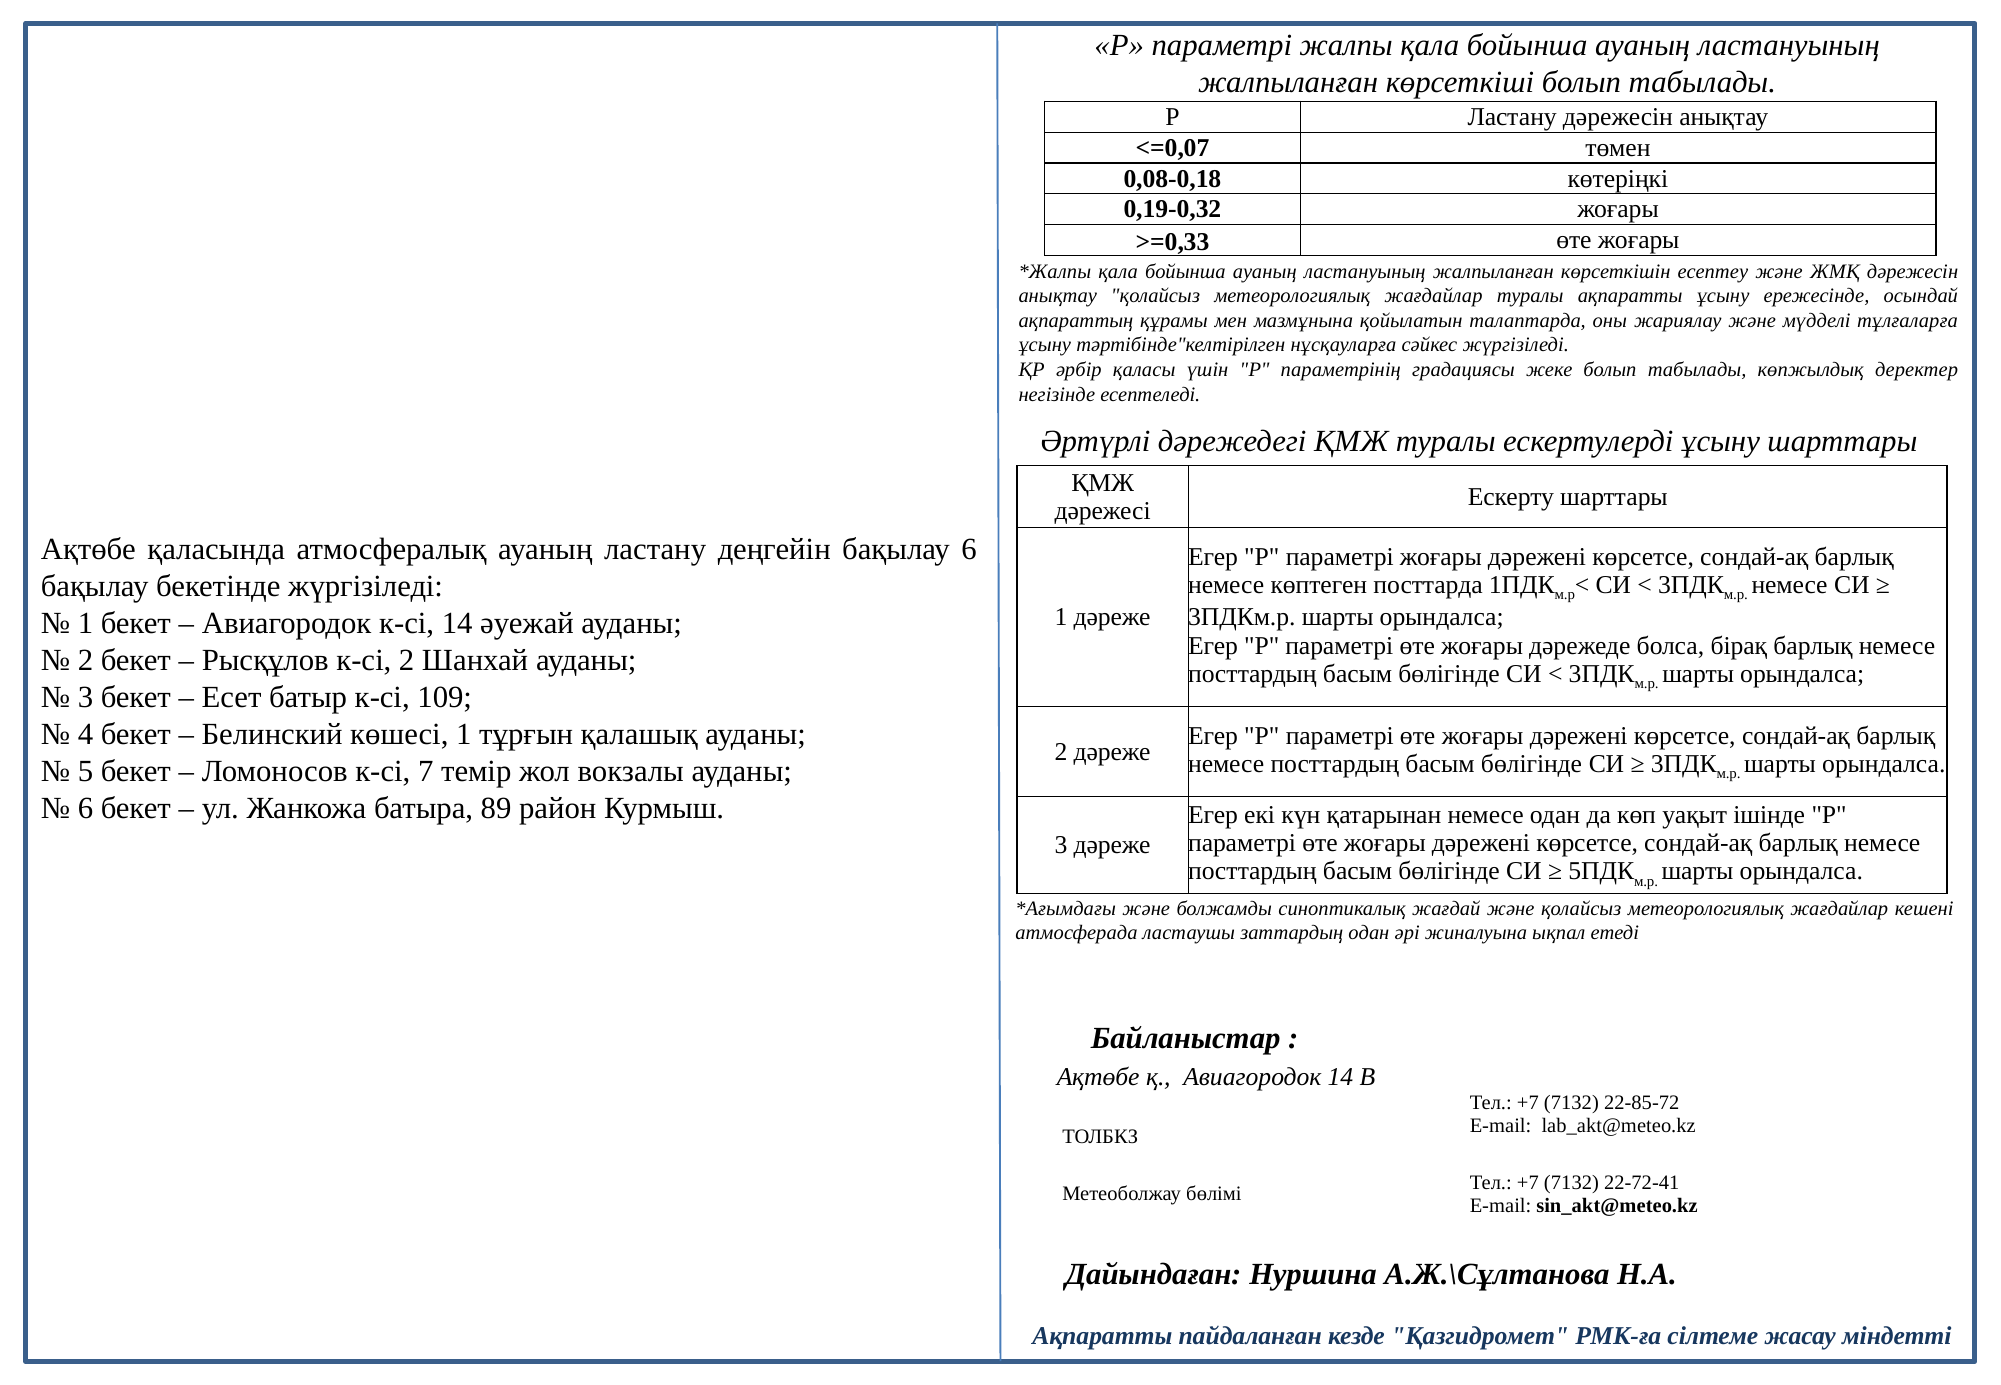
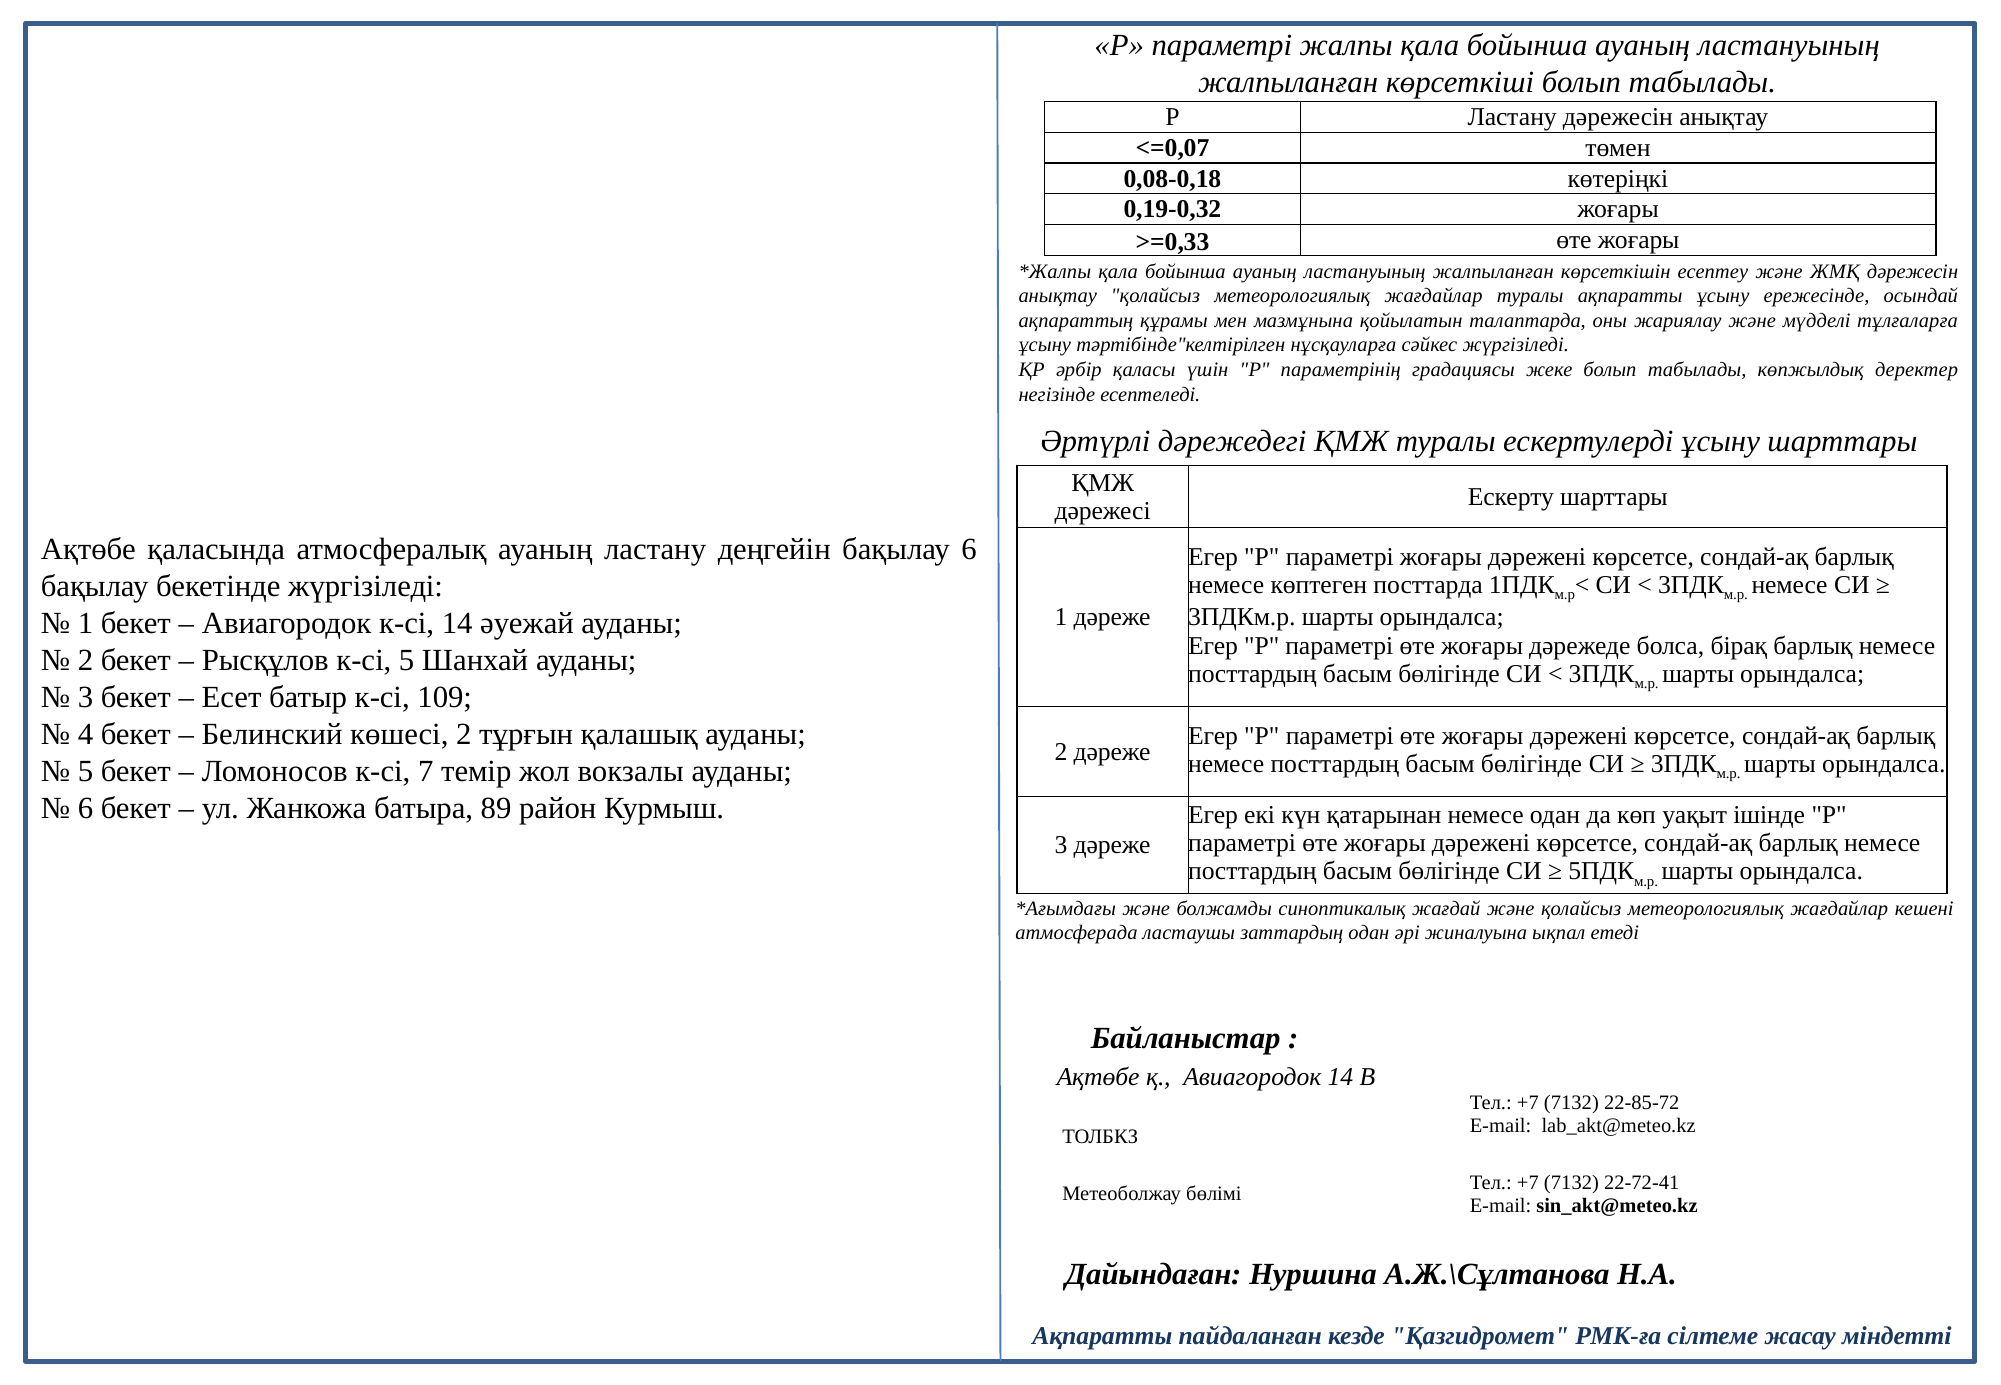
к-сі 2: 2 -> 5
көшесі 1: 1 -> 2
